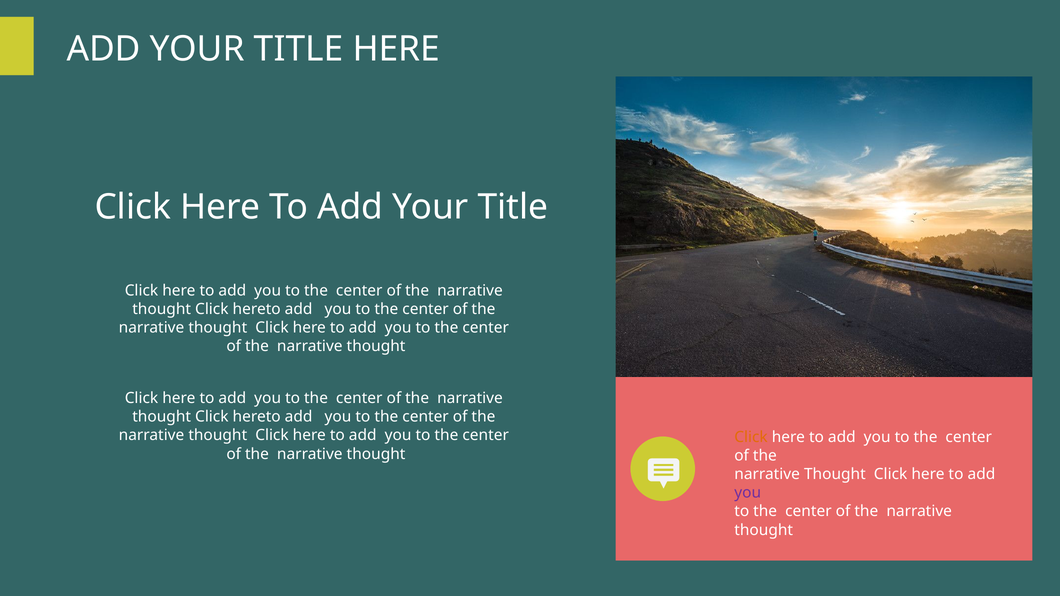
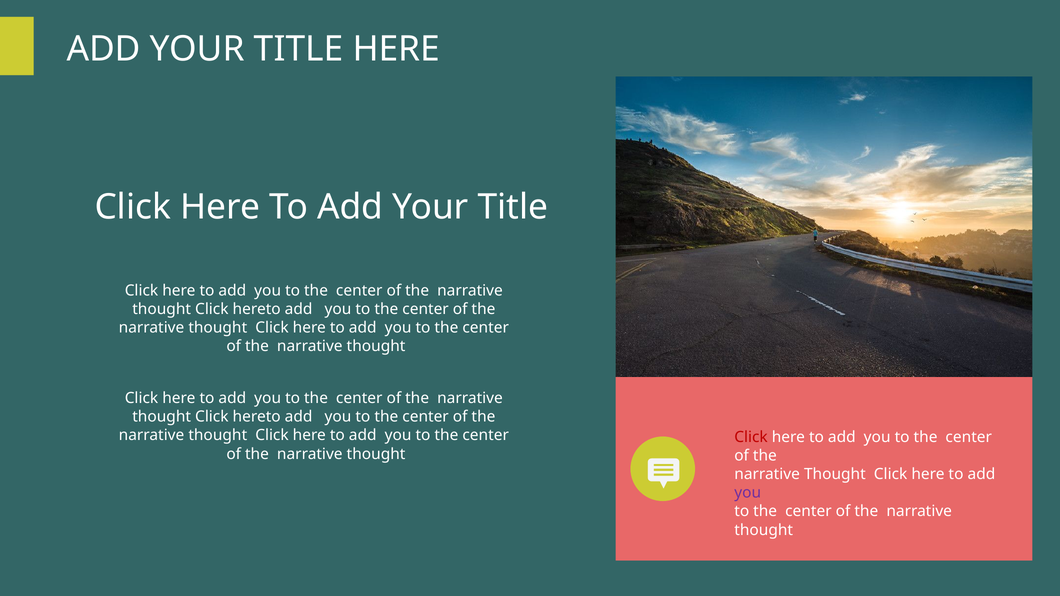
Click at (751, 437) colour: orange -> red
